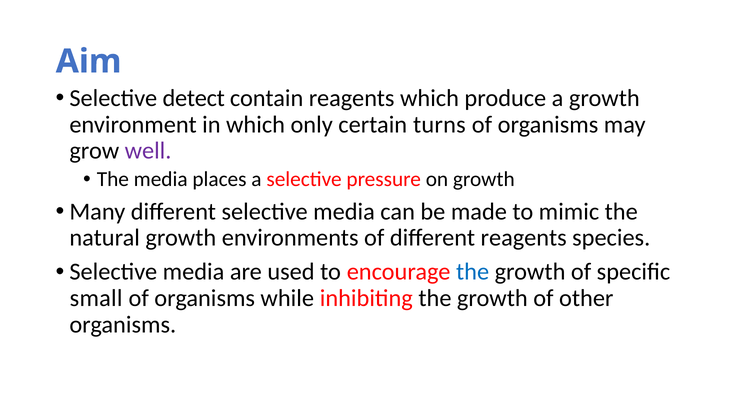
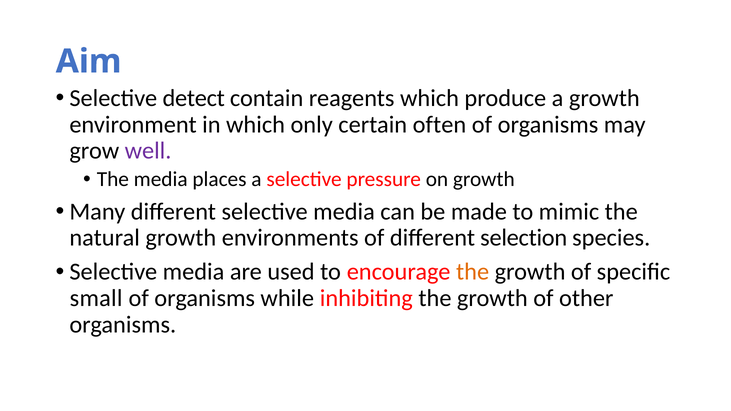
turns: turns -> often
different reagents: reagents -> selection
the at (473, 272) colour: blue -> orange
